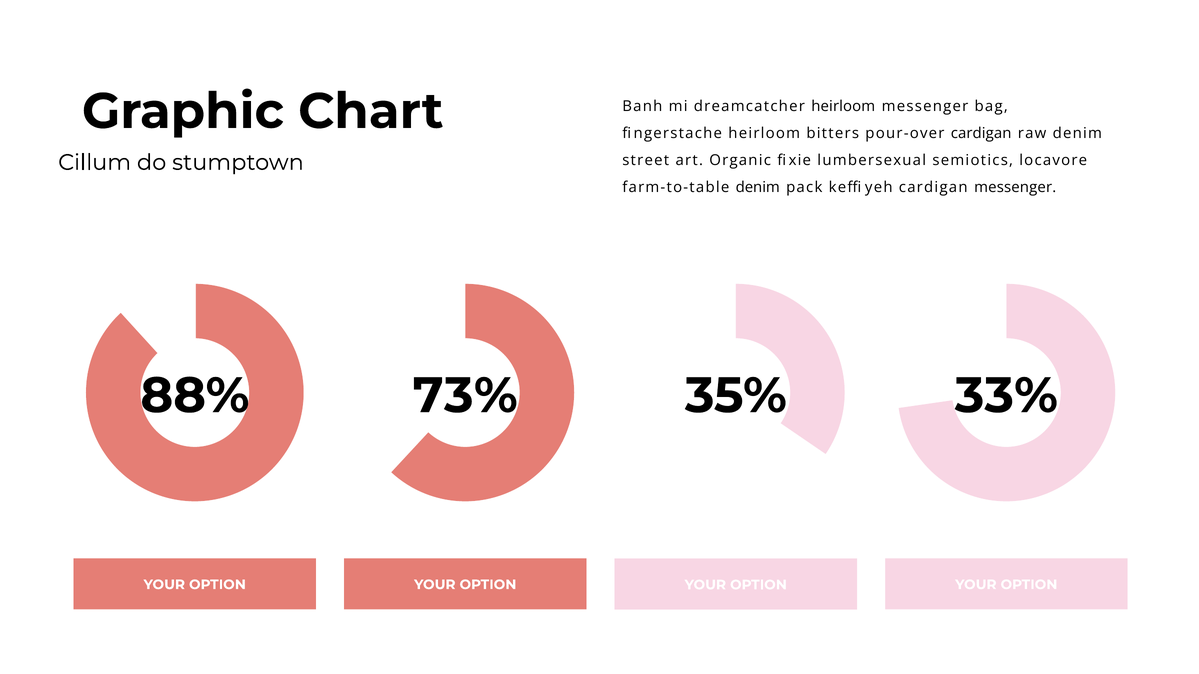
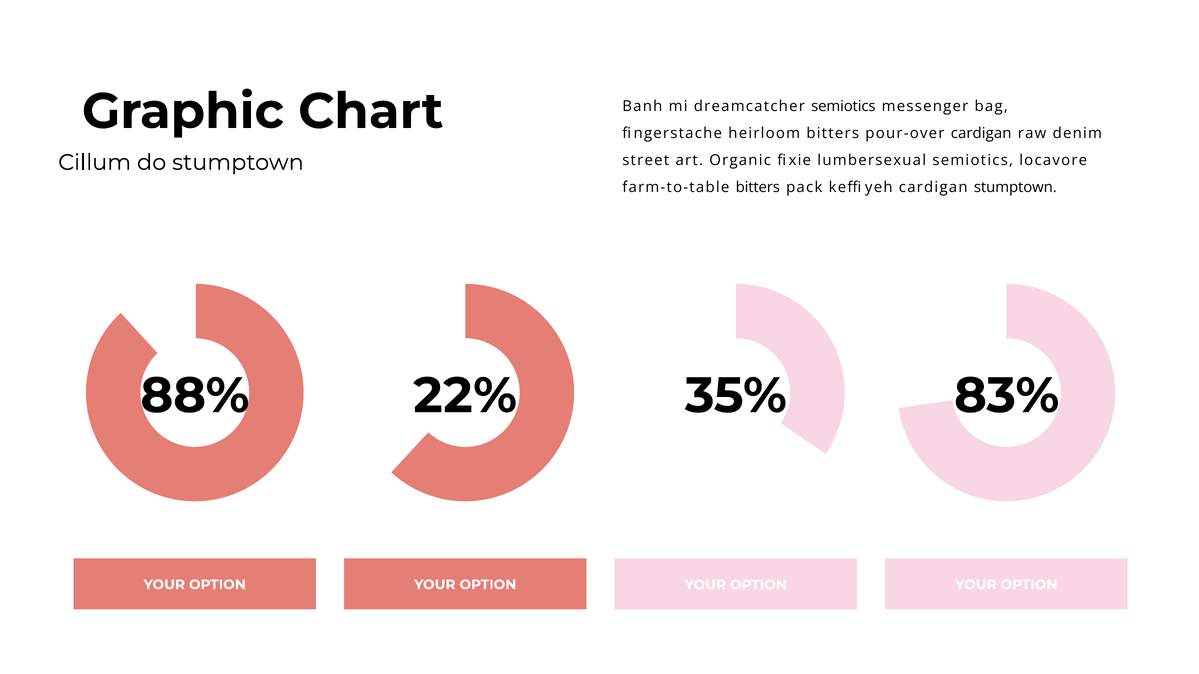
dreamcatcher heirloom: heirloom -> semiotics
farm-to-table denim: denim -> bitters
cardigan messenger: messenger -> stumptown
73%: 73% -> 22%
33%: 33% -> 83%
